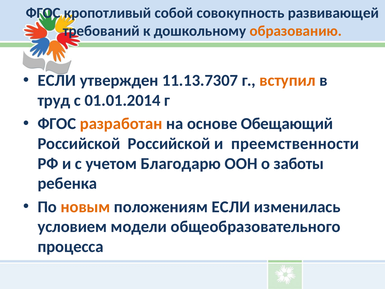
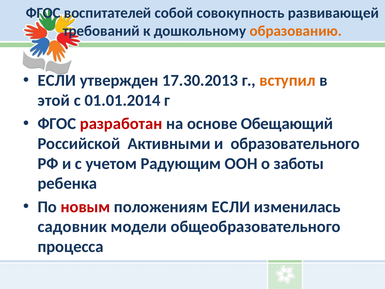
кропотливый: кропотливый -> воспитателей
11.13.7307: 11.13.7307 -> 17.30.2013
труд: труд -> этой
разработан colour: orange -> red
Российской Российской: Российской -> Активными
преемственности: преемственности -> образовательного
Благодарю: Благодарю -> Радующим
новым colour: orange -> red
условием: условием -> садовник
